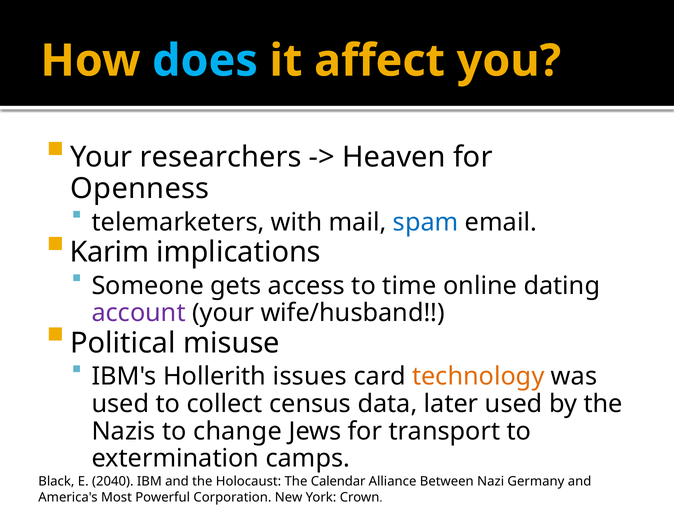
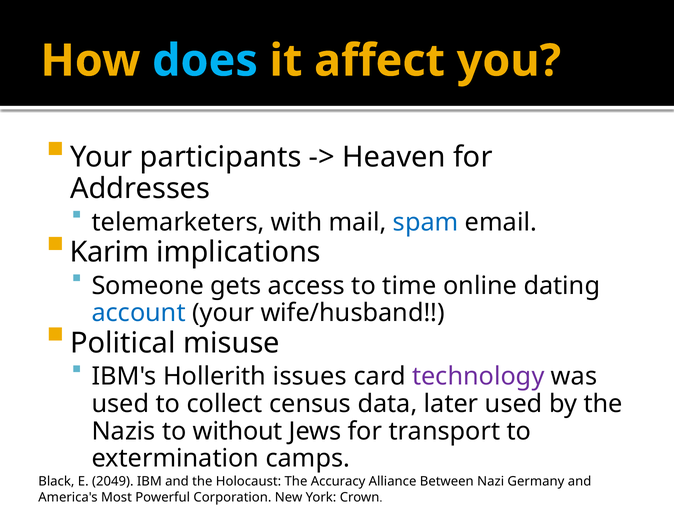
researchers: researchers -> participants
Openness: Openness -> Addresses
account colour: purple -> blue
technology colour: orange -> purple
change: change -> without
2040: 2040 -> 2049
Calendar: Calendar -> Accuracy
